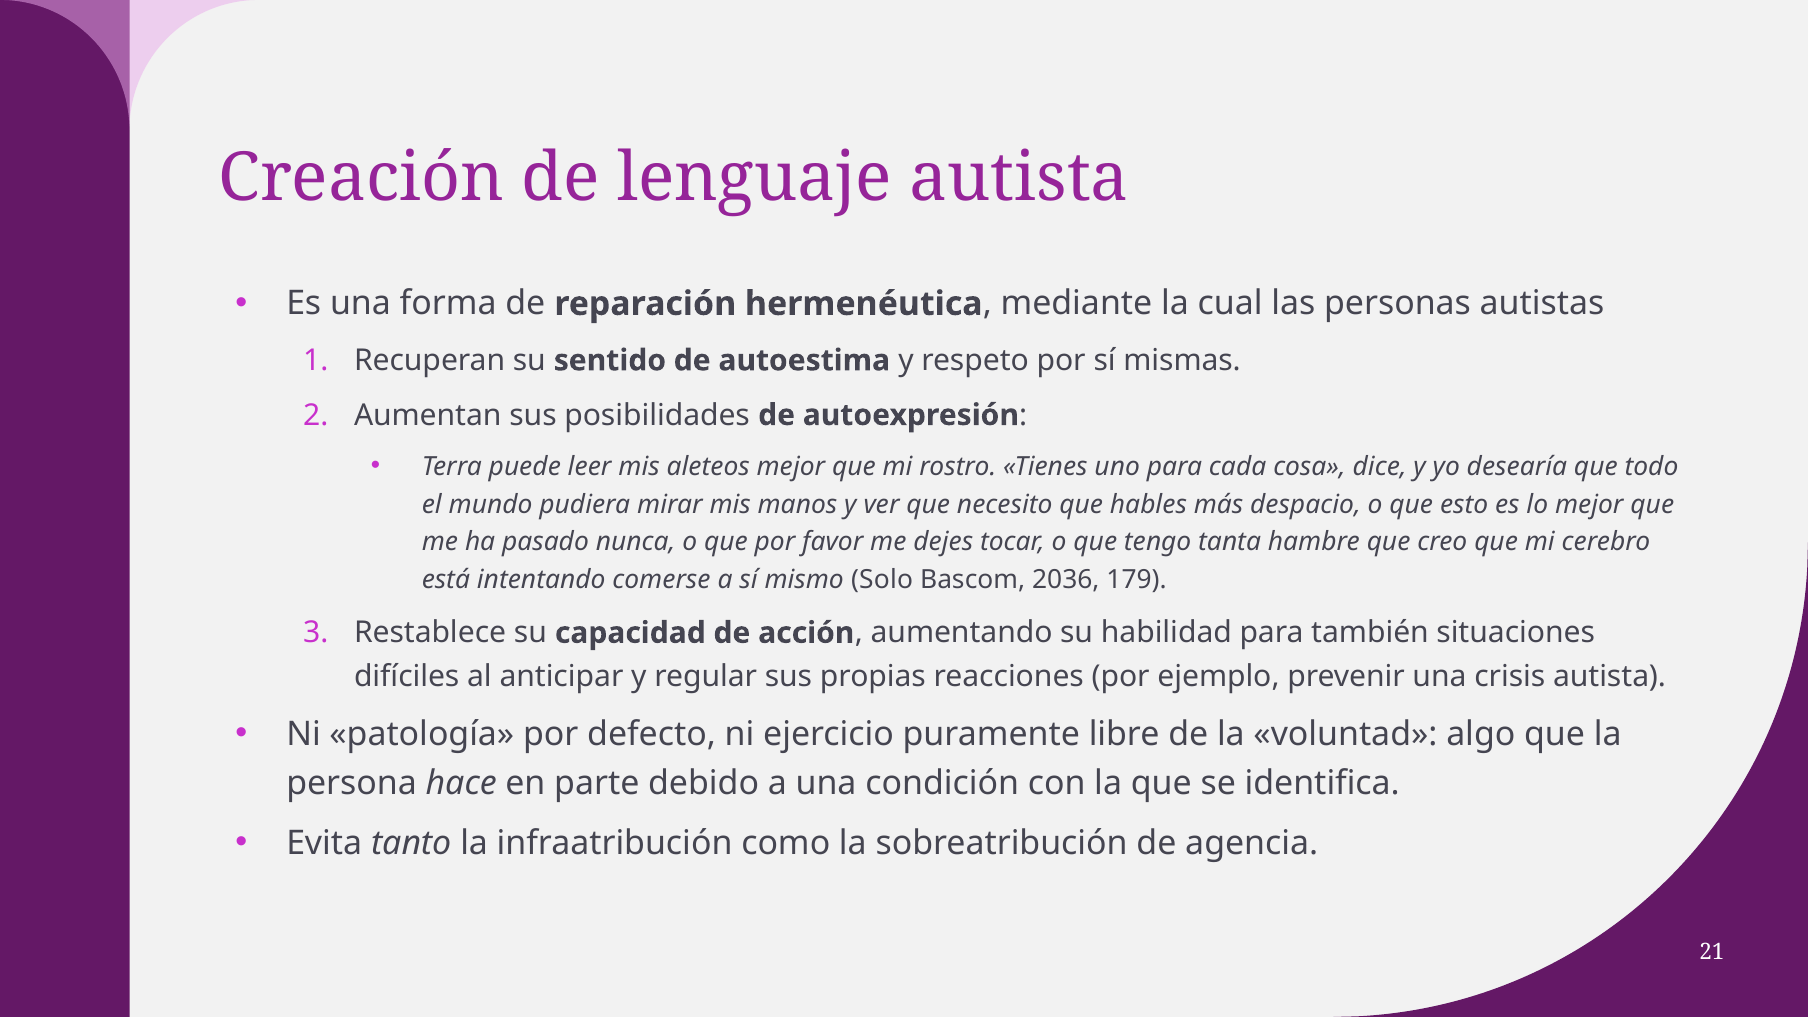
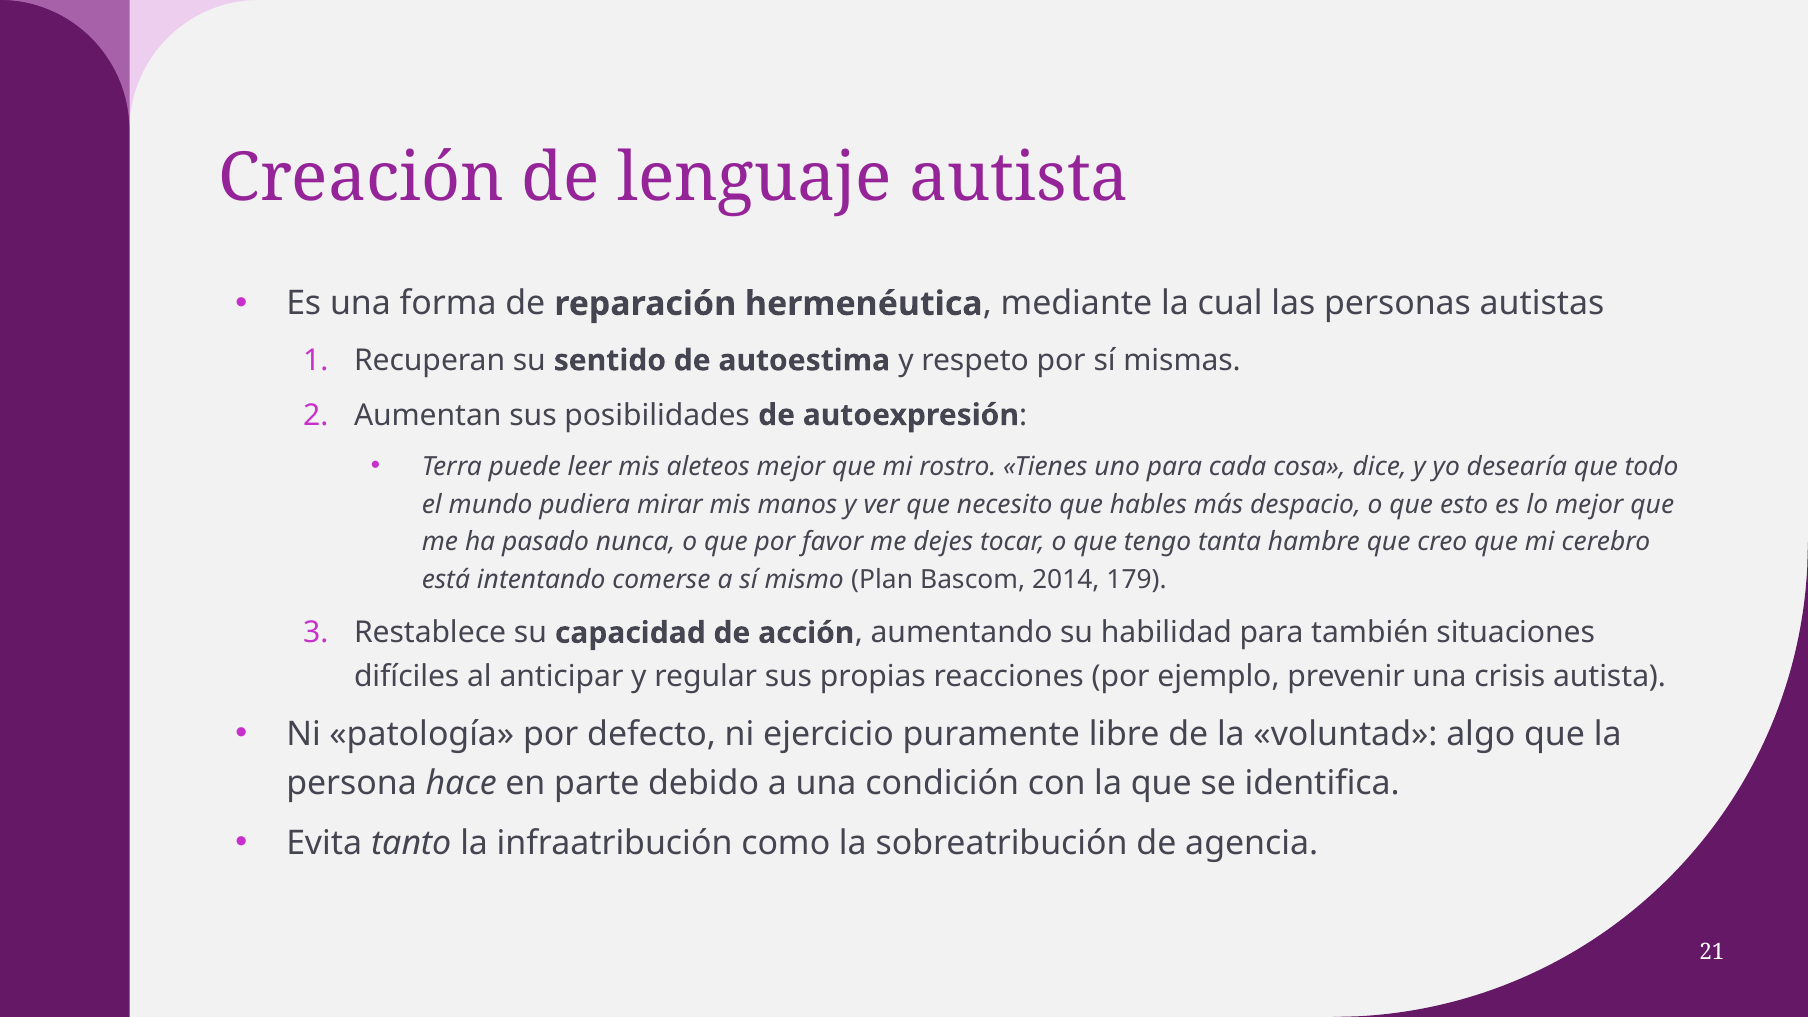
Solo: Solo -> Plan
2036: 2036 -> 2014
